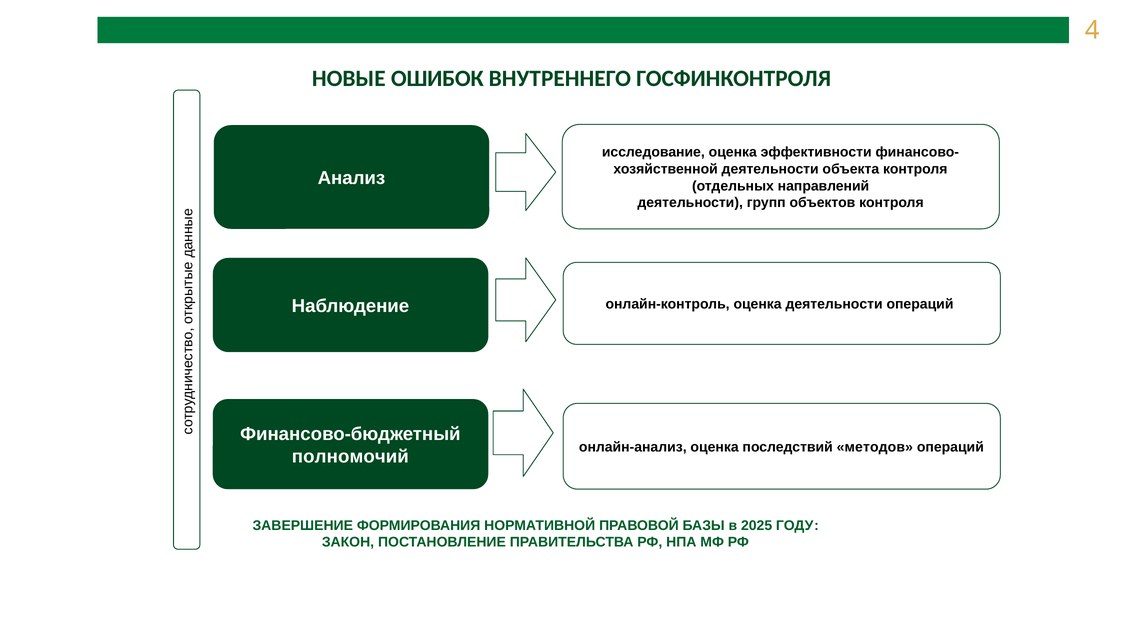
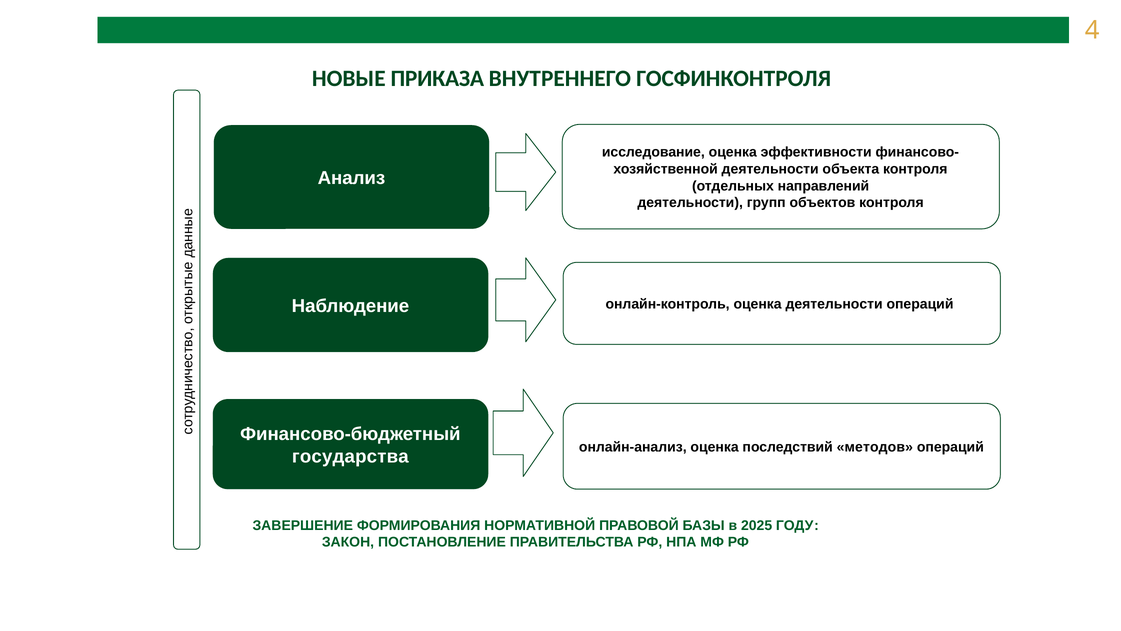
ОШИБОК: ОШИБОК -> ПРИКАЗА
полномочий: полномочий -> государства
